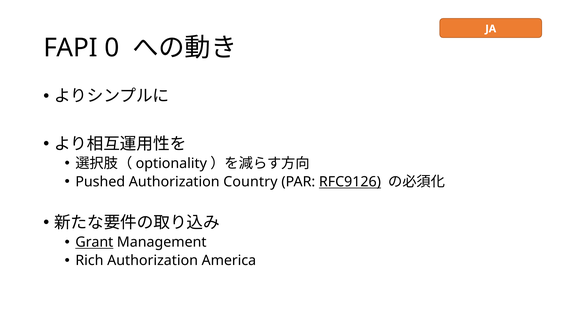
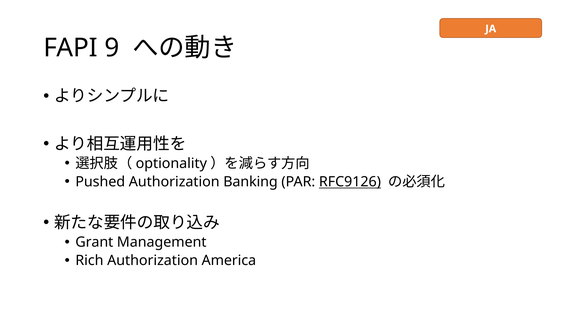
0: 0 -> 9
Country: Country -> Banking
Grant underline: present -> none
